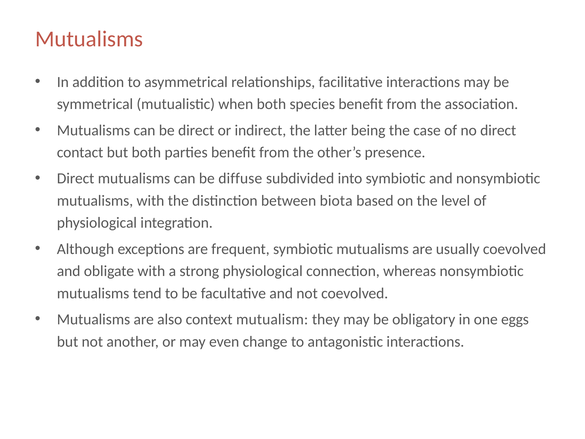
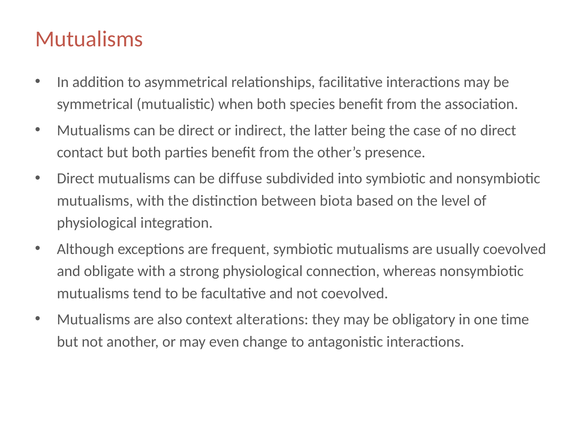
mutualism: mutualism -> alterations
eggs: eggs -> time
